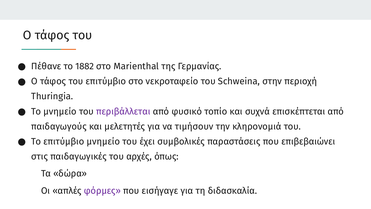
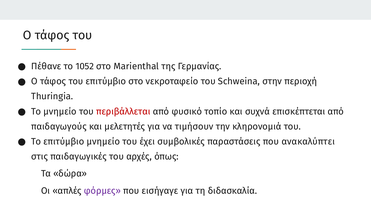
1882: 1882 -> 1052
περιβάλλεται colour: purple -> red
επιβεβαιώνει: επιβεβαιώνει -> ανακαλύπτει
